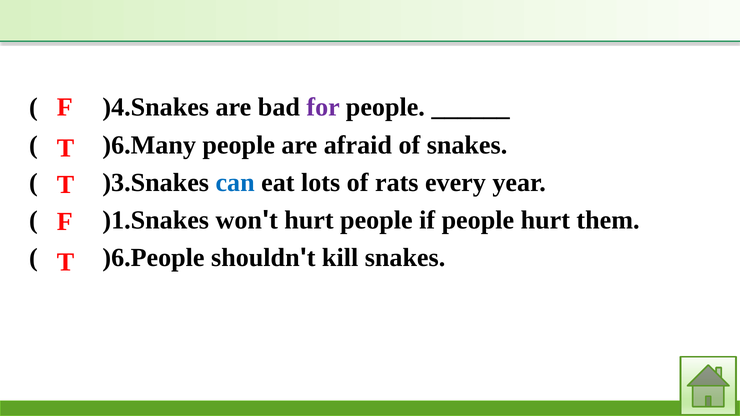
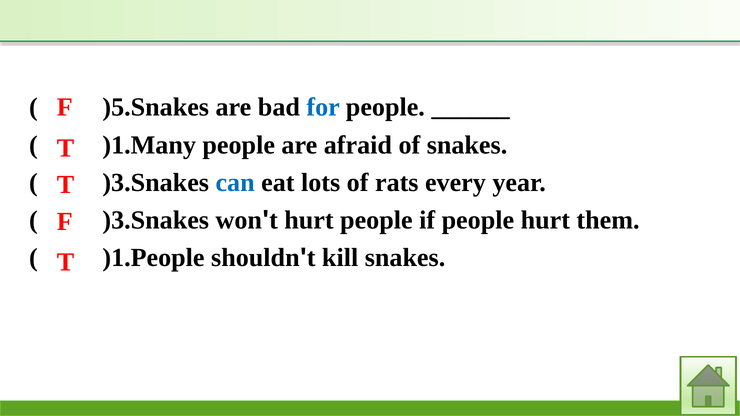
)4.Snakes: )4.Snakes -> )5.Snakes
for colour: purple -> blue
)6.Many: )6.Many -> )1.Many
)1.Snakes at (156, 220): )1.Snakes -> )3.Snakes
)6.People: )6.People -> )1.People
